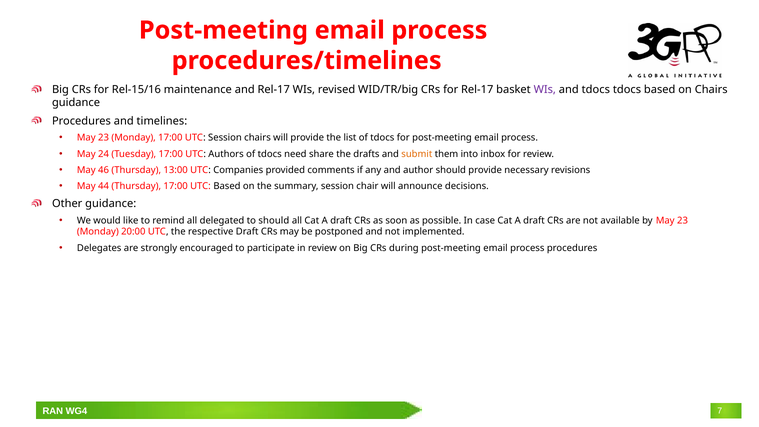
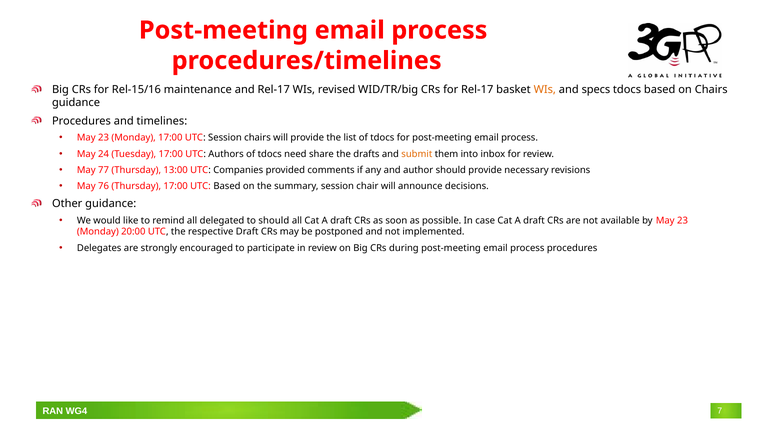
WIs at (545, 90) colour: purple -> orange
and tdocs: tdocs -> specs
46: 46 -> 77
44: 44 -> 76
